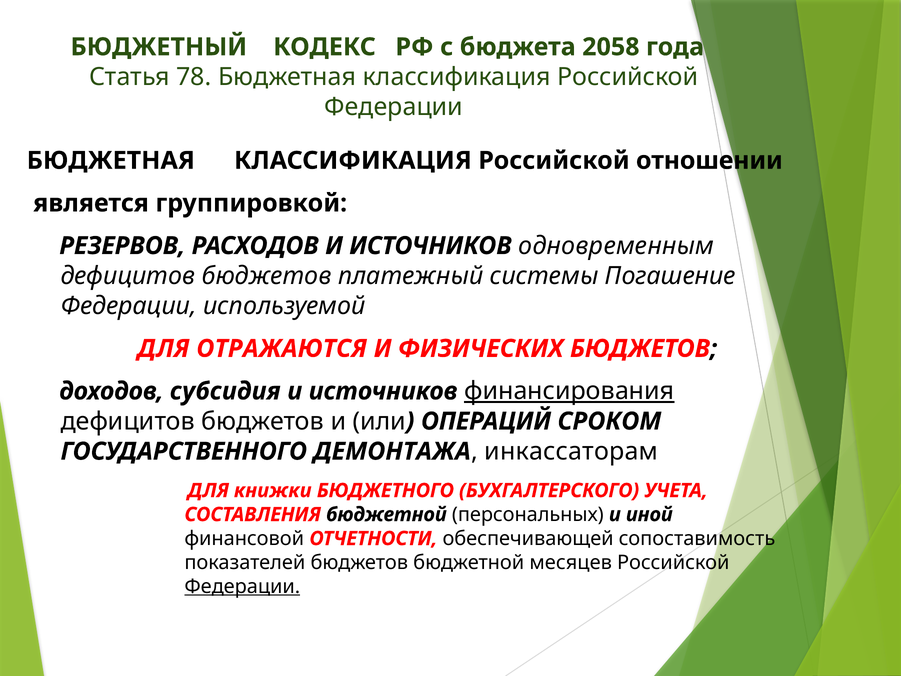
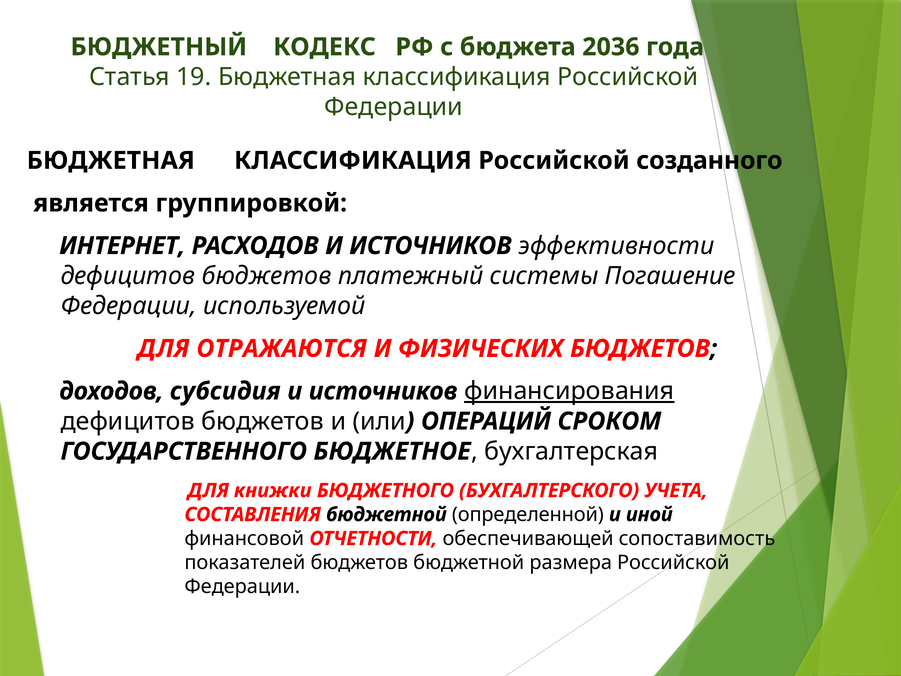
2058: 2058 -> 2036
78: 78 -> 19
отношении: отношении -> созданного
РЕЗЕРВОВ: РЕЗЕРВОВ -> ИНТЕРНЕТ
одновременным: одновременным -> эффективности
ДЕМОНТАЖА: ДЕМОНТАЖА -> БЮДЖЕТНОЕ
инкассаторам: инкассаторам -> бухгалтерская
персональных: персональных -> определенной
месяцев: месяцев -> размера
Федерации at (242, 586) underline: present -> none
